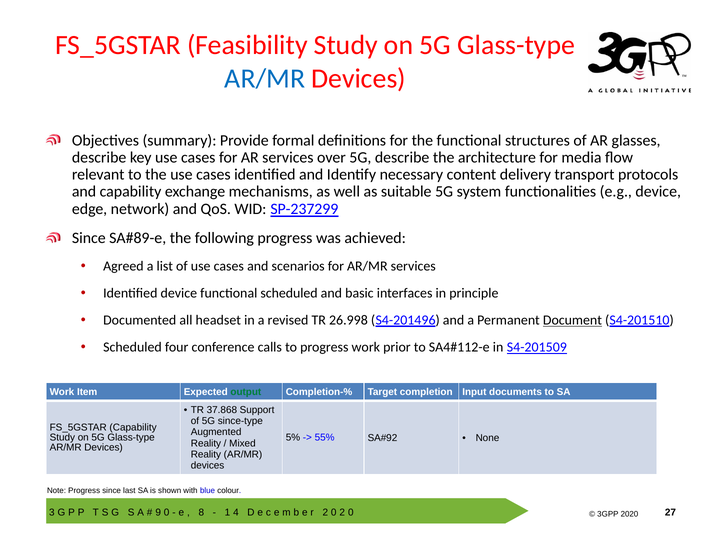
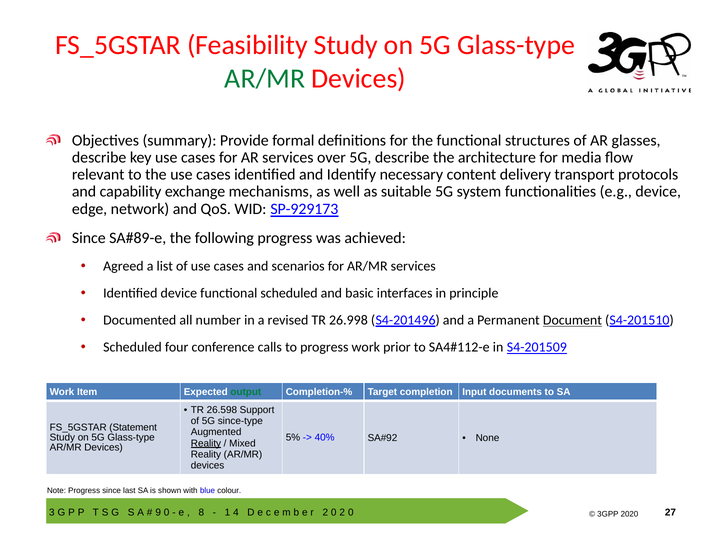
AR/MR at (265, 78) colour: blue -> green
SP-237299: SP-237299 -> SP-929173
headset: headset -> number
37.868: 37.868 -> 26.598
FS_5GSTAR Capability: Capability -> Statement
55%: 55% -> 40%
Reality at (206, 443) underline: none -> present
